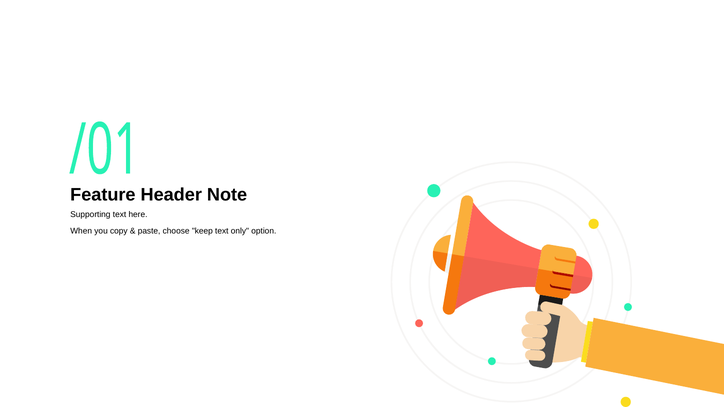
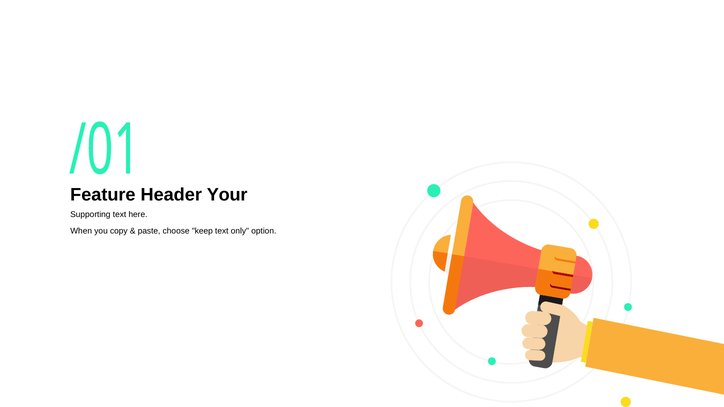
Note: Note -> Your
